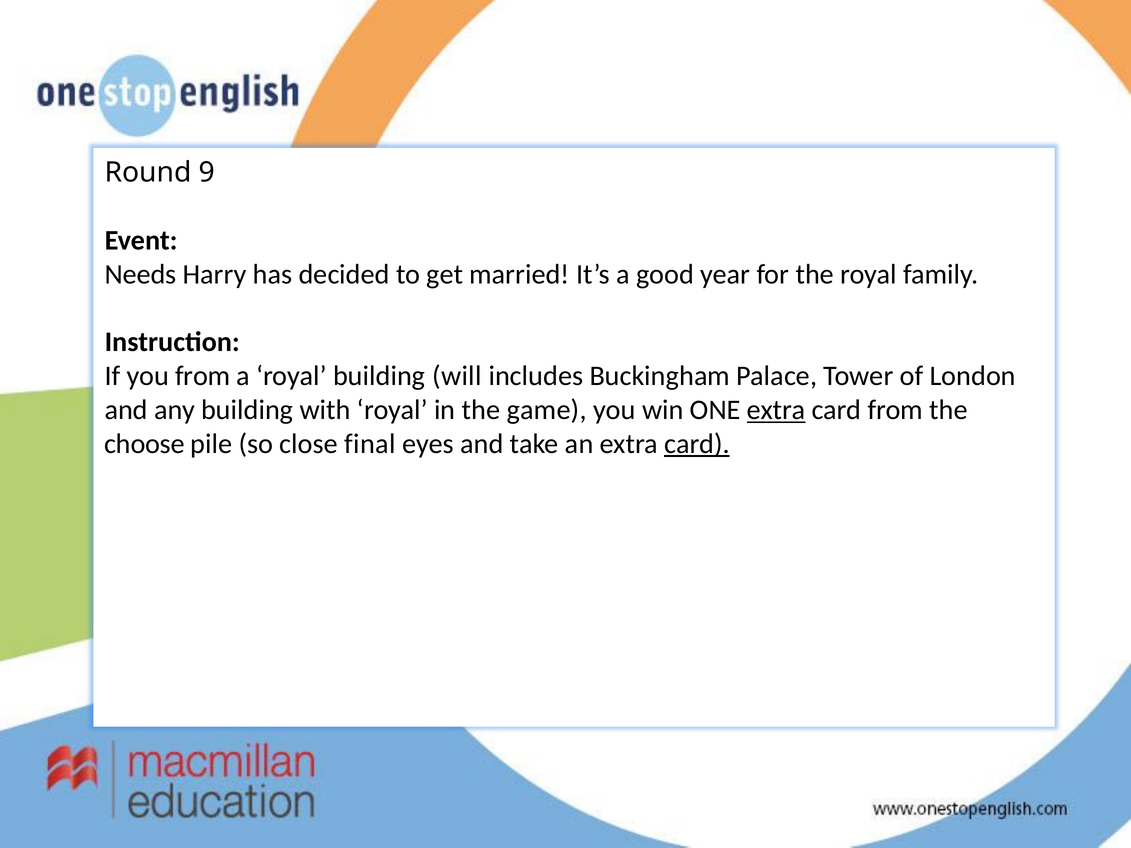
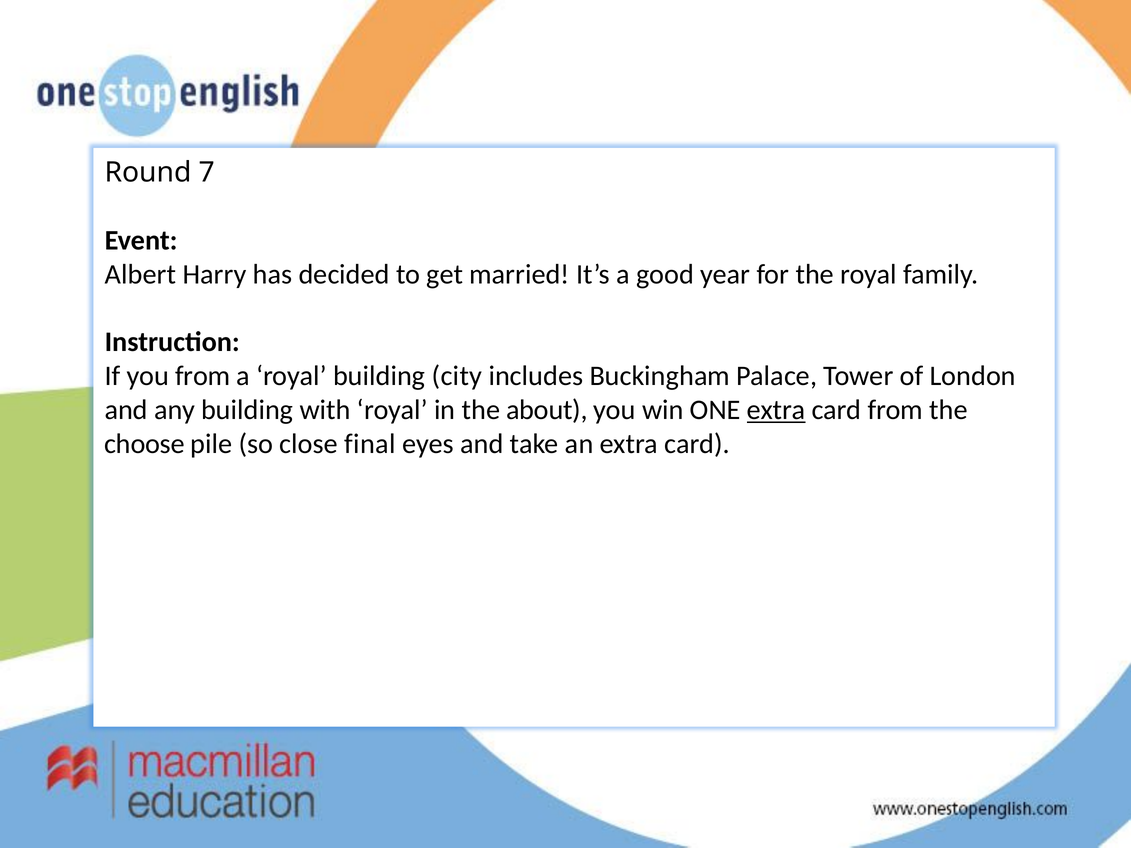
9: 9 -> 7
Needs: Needs -> Albert
will: will -> city
game: game -> about
card at (697, 444) underline: present -> none
